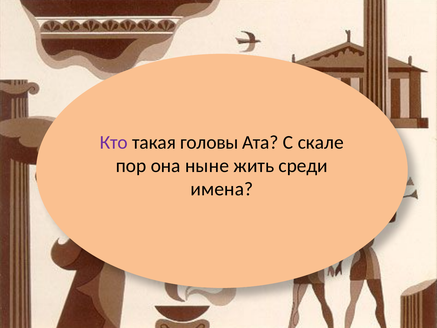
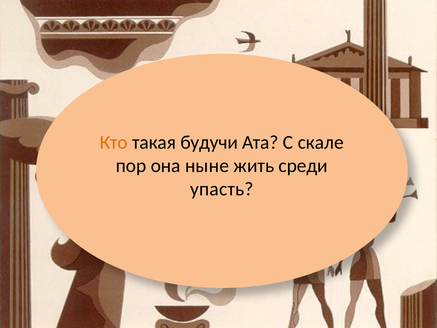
Кто colour: purple -> orange
головы: головы -> будучи
имена: имена -> упасть
